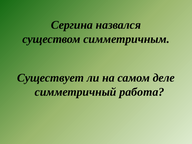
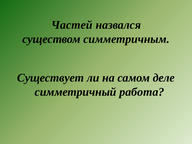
Сергина: Сергина -> Частей
